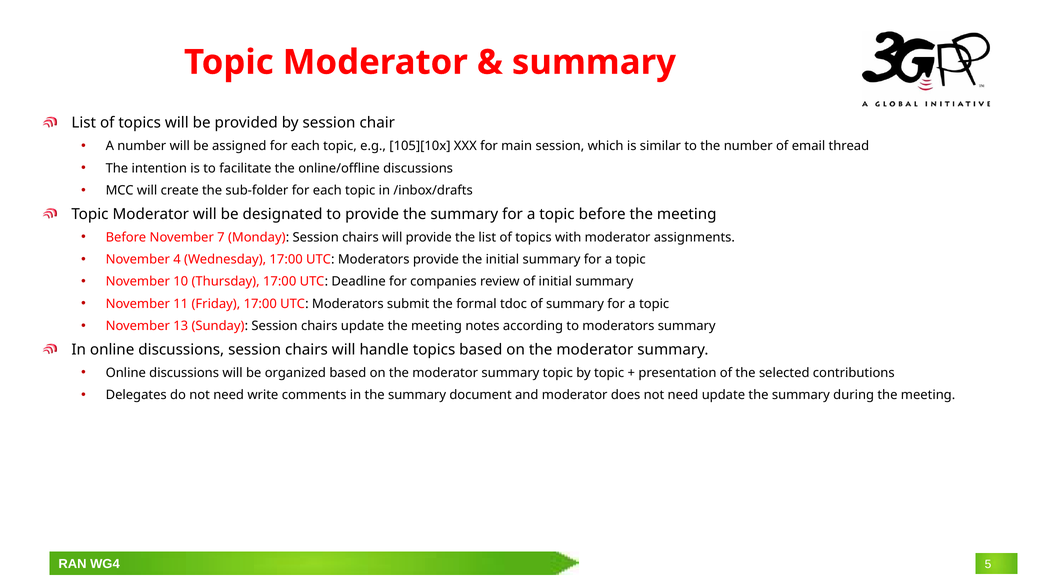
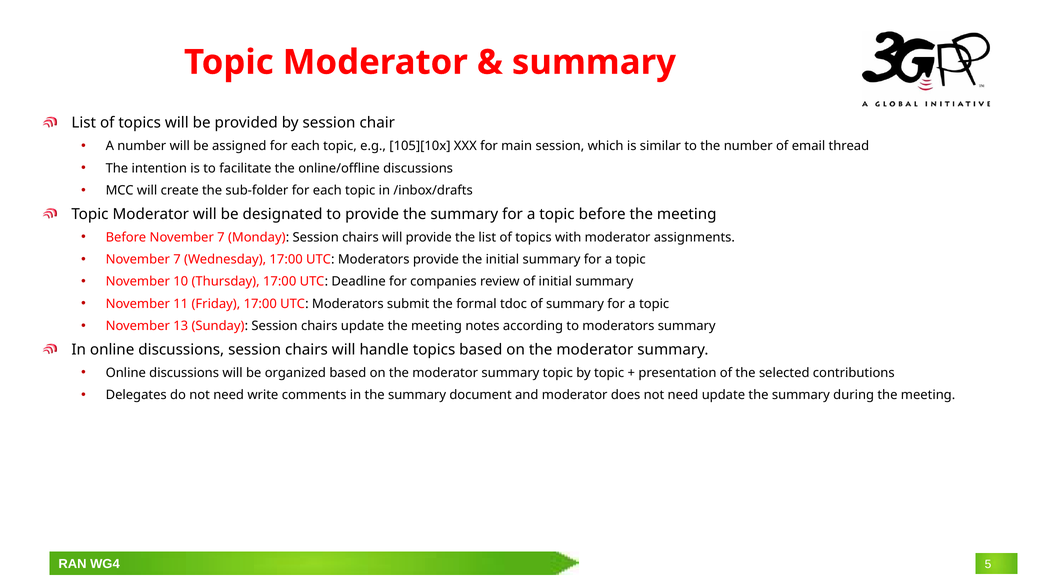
4 at (177, 260): 4 -> 7
